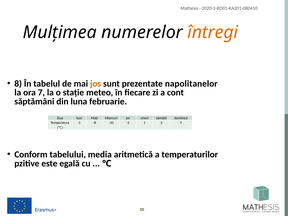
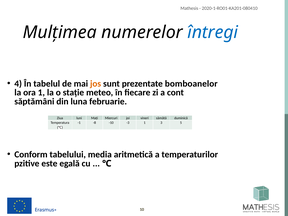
întregi colour: orange -> blue
8: 8 -> 4
napolitanelor: napolitanelor -> bomboanelor
ora 7: 7 -> 1
